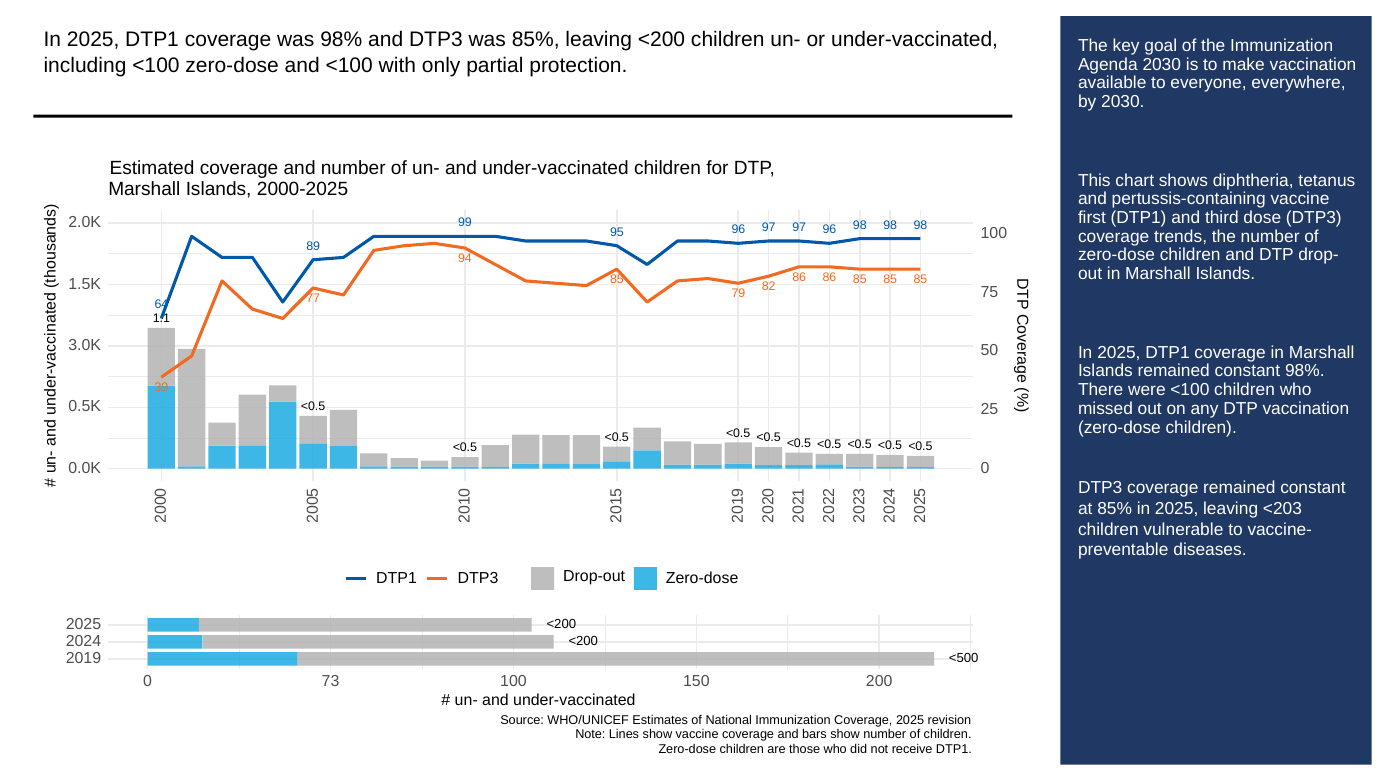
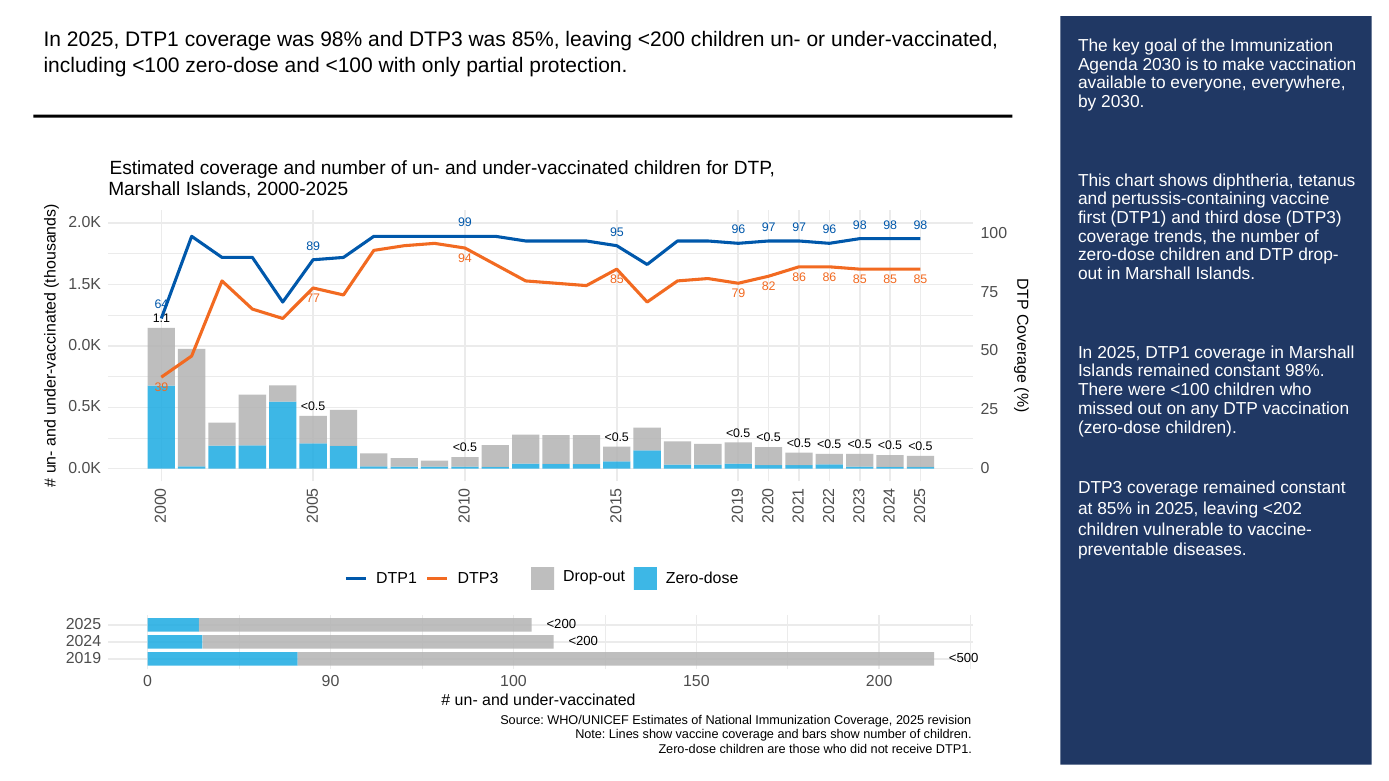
3.0K at (85, 345): 3.0K -> 0.0K
<203: <203 -> <202
73: 73 -> 90
